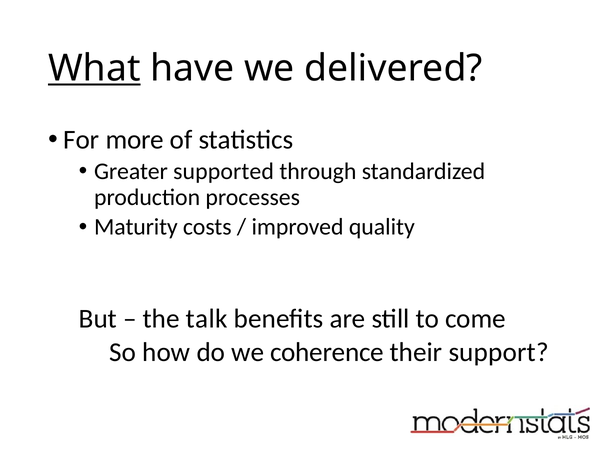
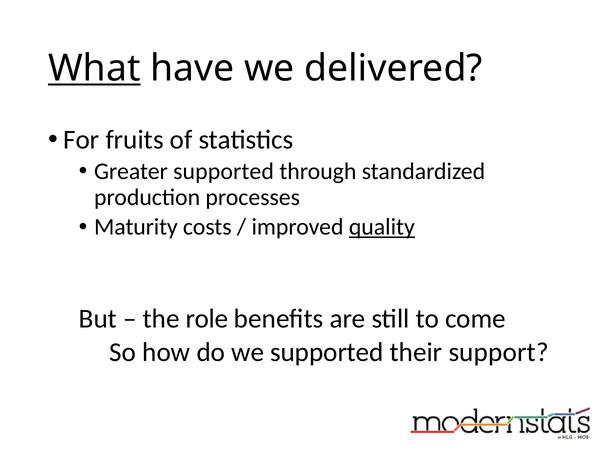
more: more -> fruits
quality underline: none -> present
talk: talk -> role
we coherence: coherence -> supported
